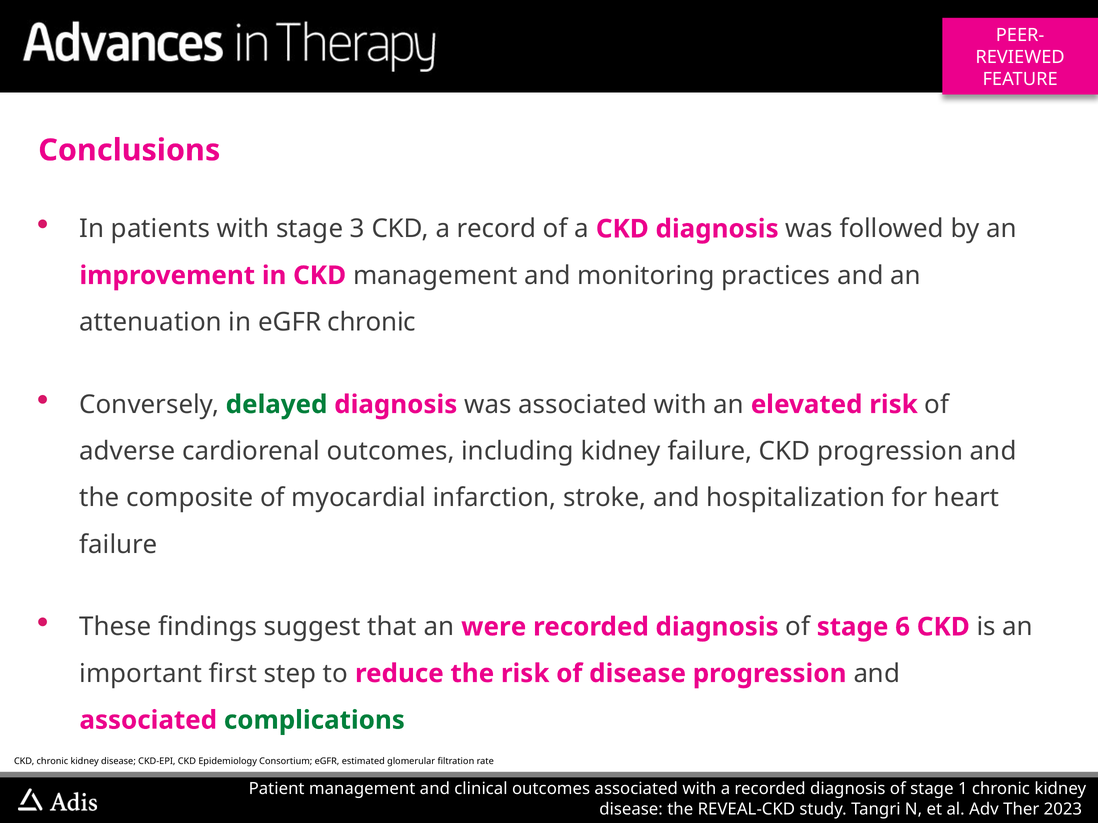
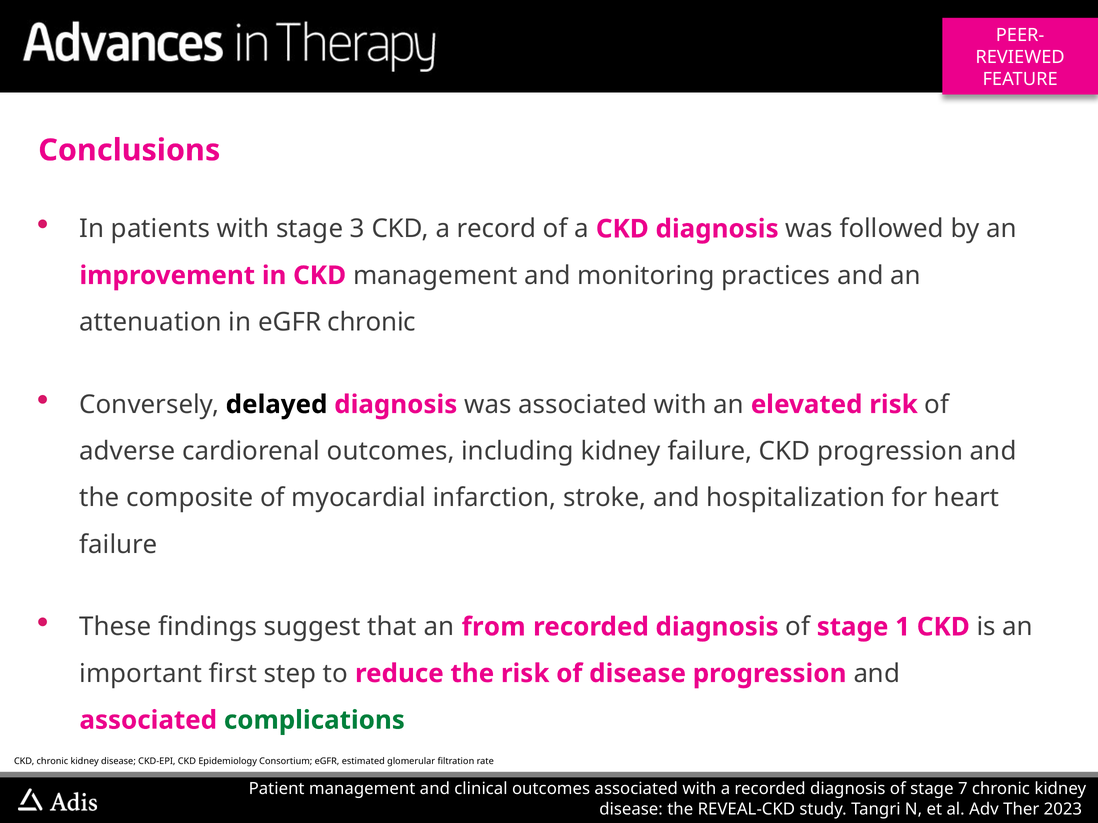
delayed colour: green -> black
were: were -> from
6: 6 -> 1
1: 1 -> 7
